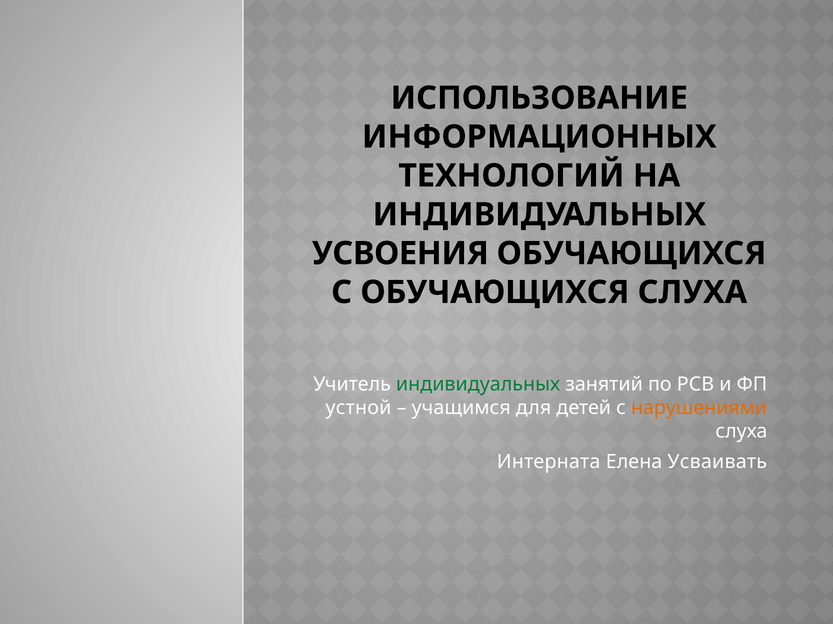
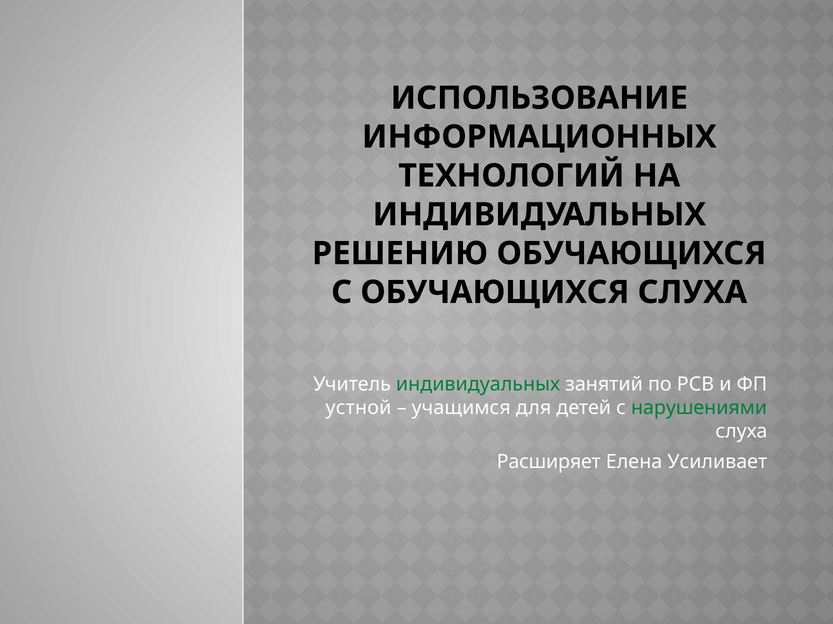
УСВОЕНИЯ: УСВОЕНИЯ -> РЕШЕНИЮ
нарушениями colour: orange -> green
Интерната: Интерната -> Расширяет
Усваивать: Усваивать -> Усиливает
